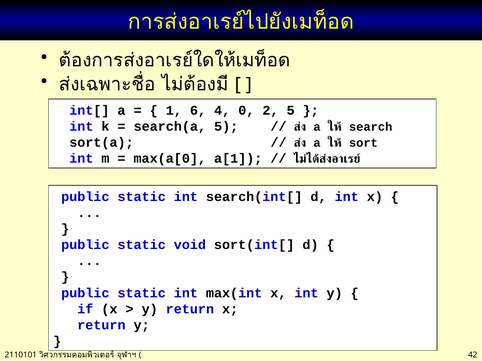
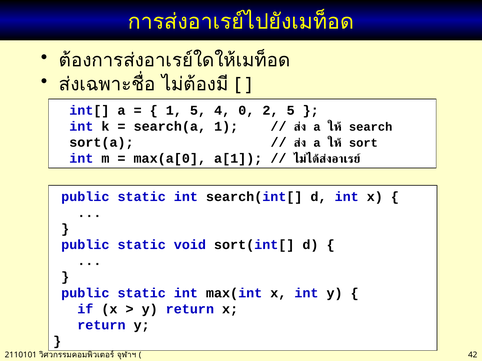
1 6: 6 -> 5
search(a 5: 5 -> 1
